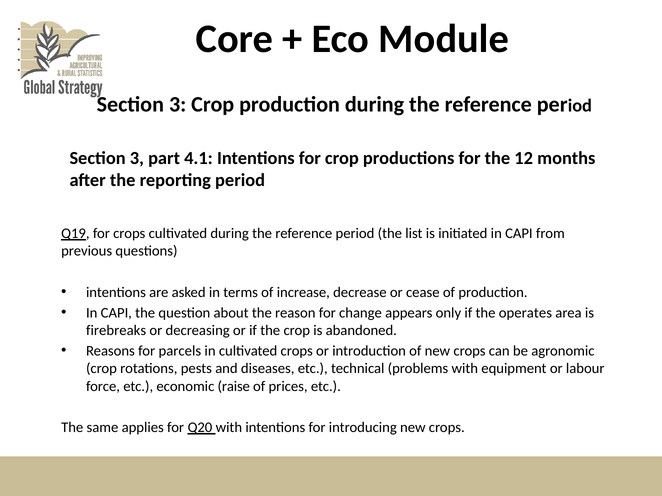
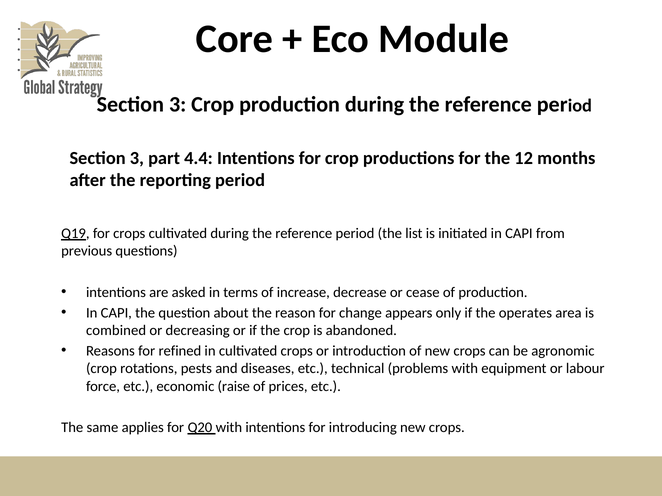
4.1: 4.1 -> 4.4
firebreaks: firebreaks -> combined
parcels: parcels -> refined
